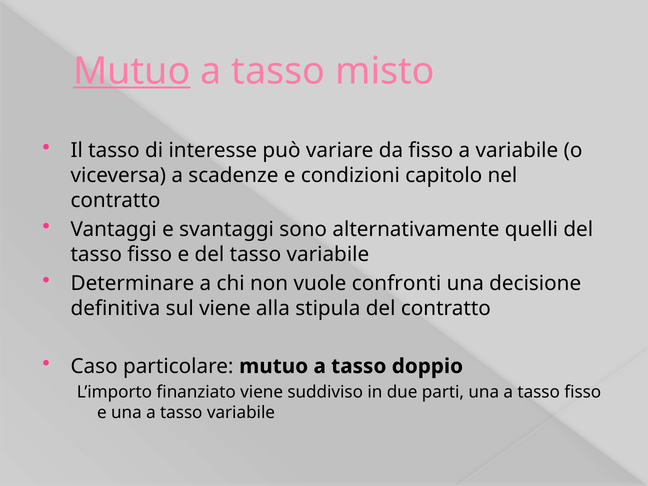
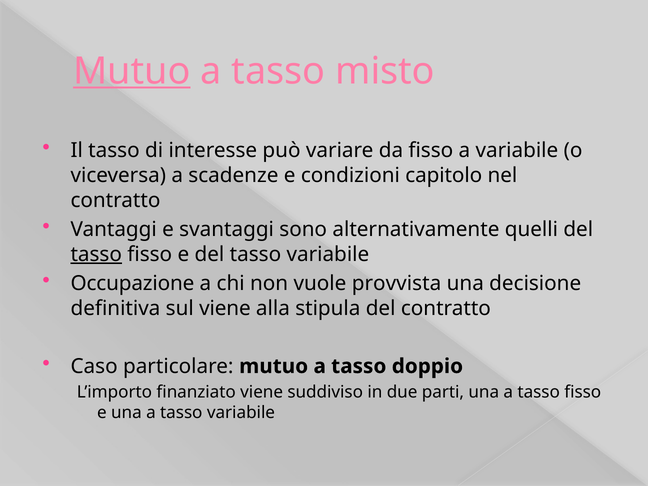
tasso at (96, 254) underline: none -> present
Determinare: Determinare -> Occupazione
confronti: confronti -> provvista
